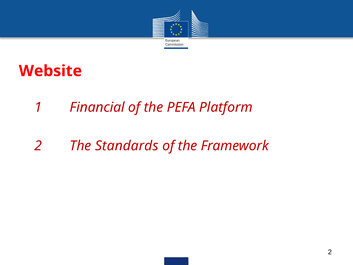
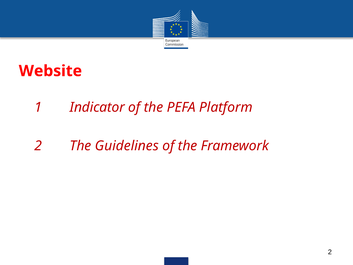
Financial: Financial -> Indicator
Standards: Standards -> Guidelines
